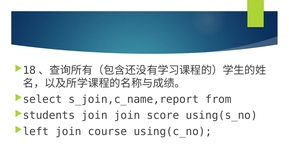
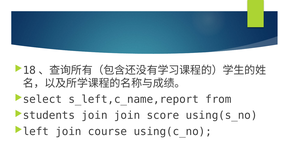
s_join,c_name,report: s_join,c_name,report -> s_left,c_name,report
